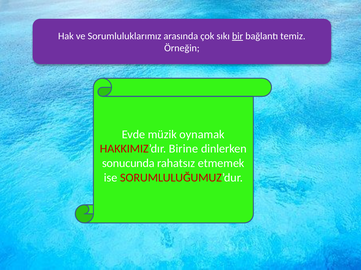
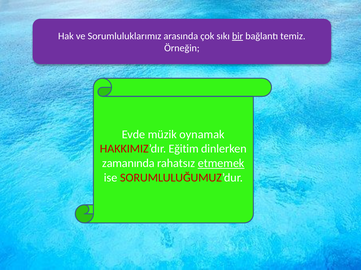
Birine: Birine -> Eğitim
sonucunda: sonucunda -> zamanında
etmemek underline: none -> present
